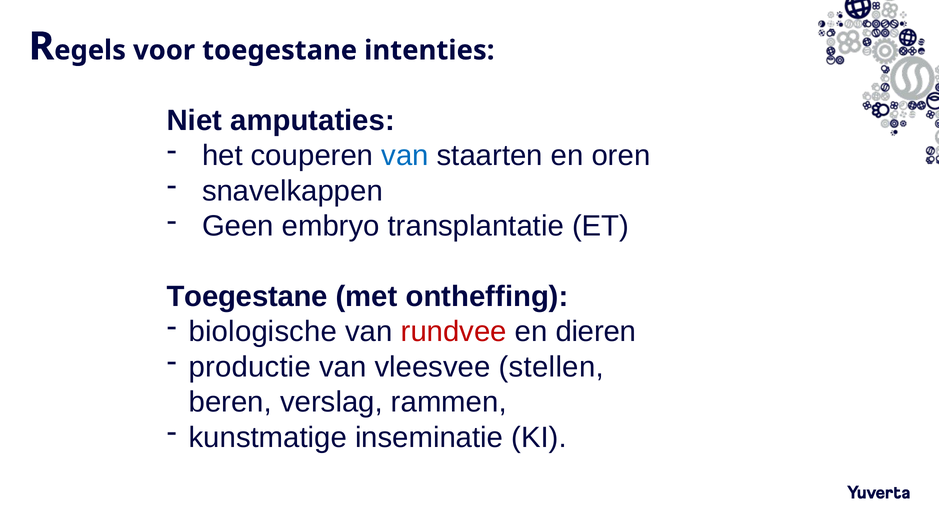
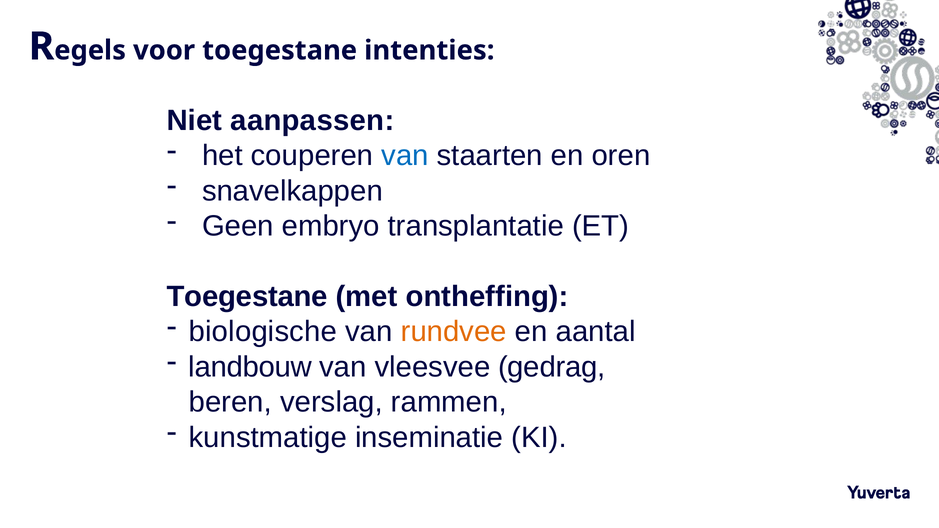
amputaties: amputaties -> aanpassen
rundvee colour: red -> orange
dieren: dieren -> aantal
productie: productie -> landbouw
stellen: stellen -> gedrag
